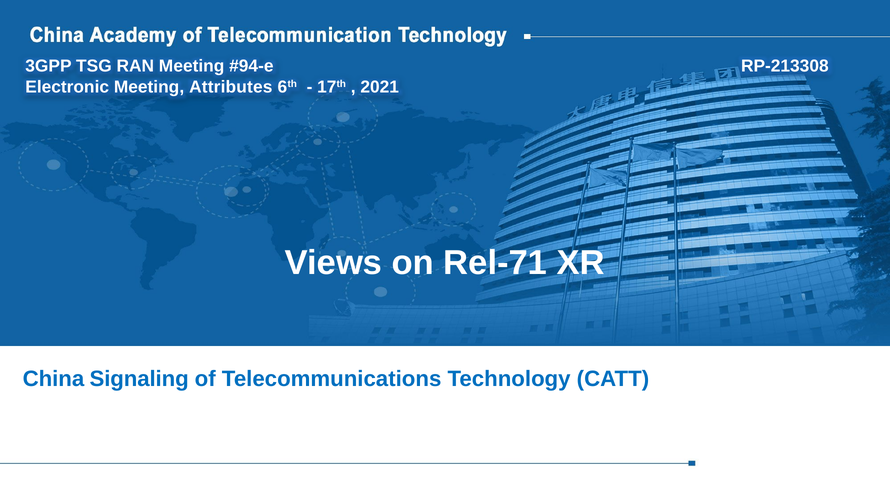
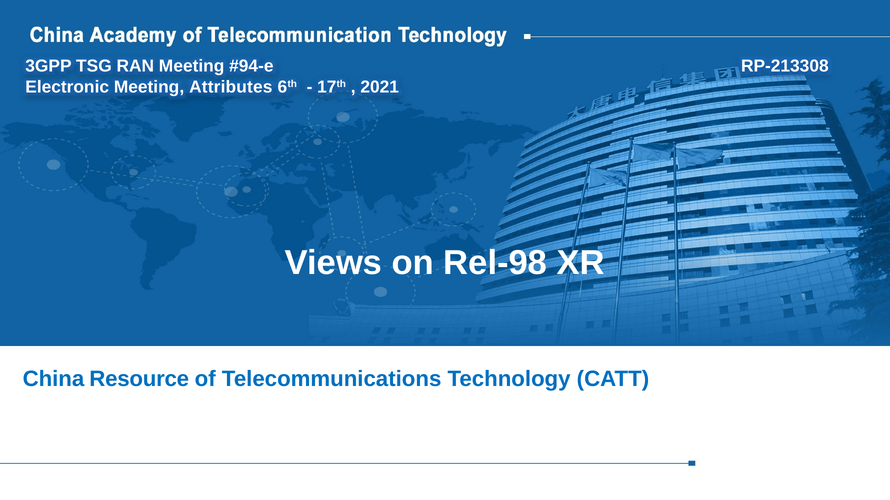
Rel-71: Rel-71 -> Rel-98
Signaling: Signaling -> Resource
